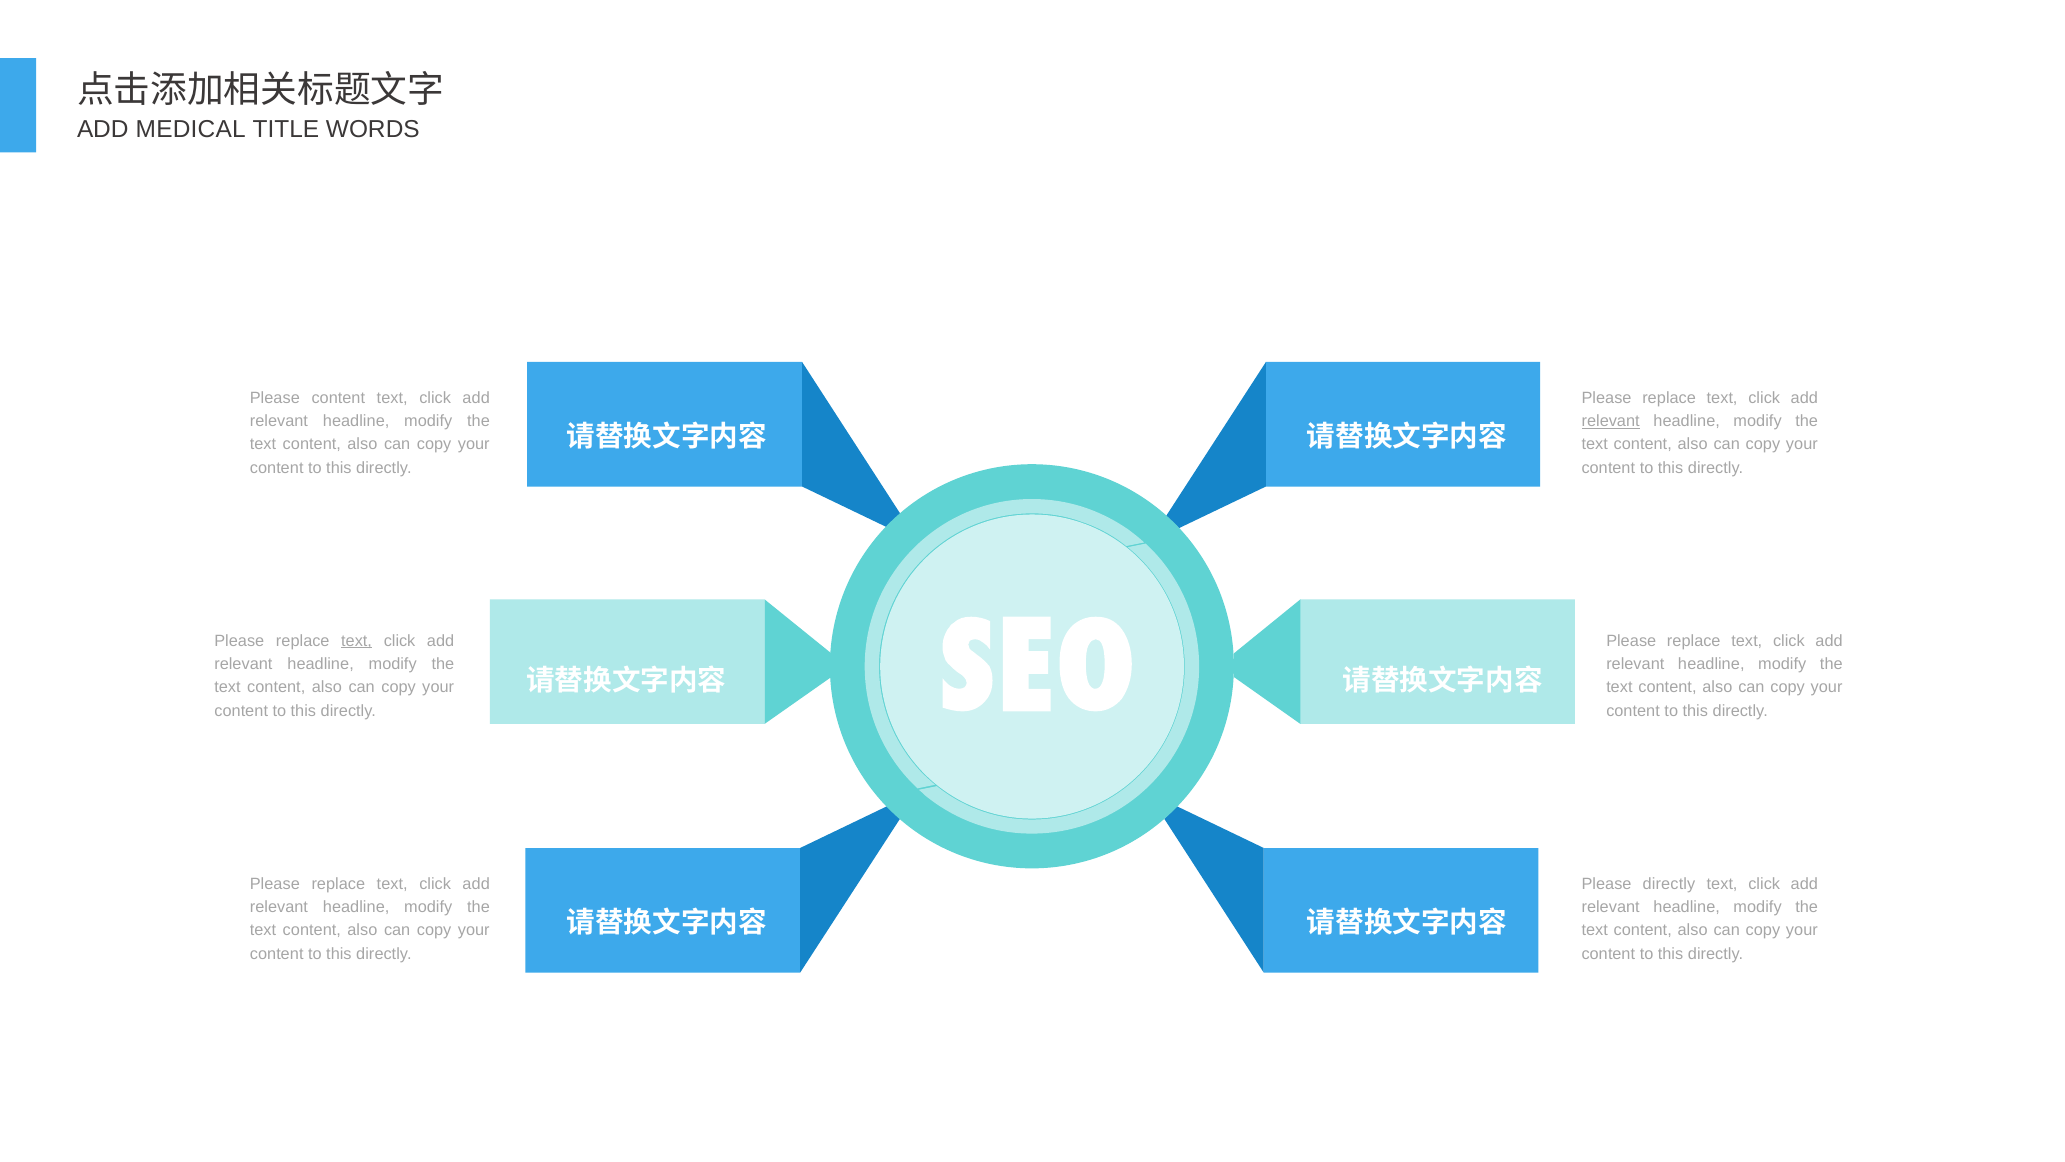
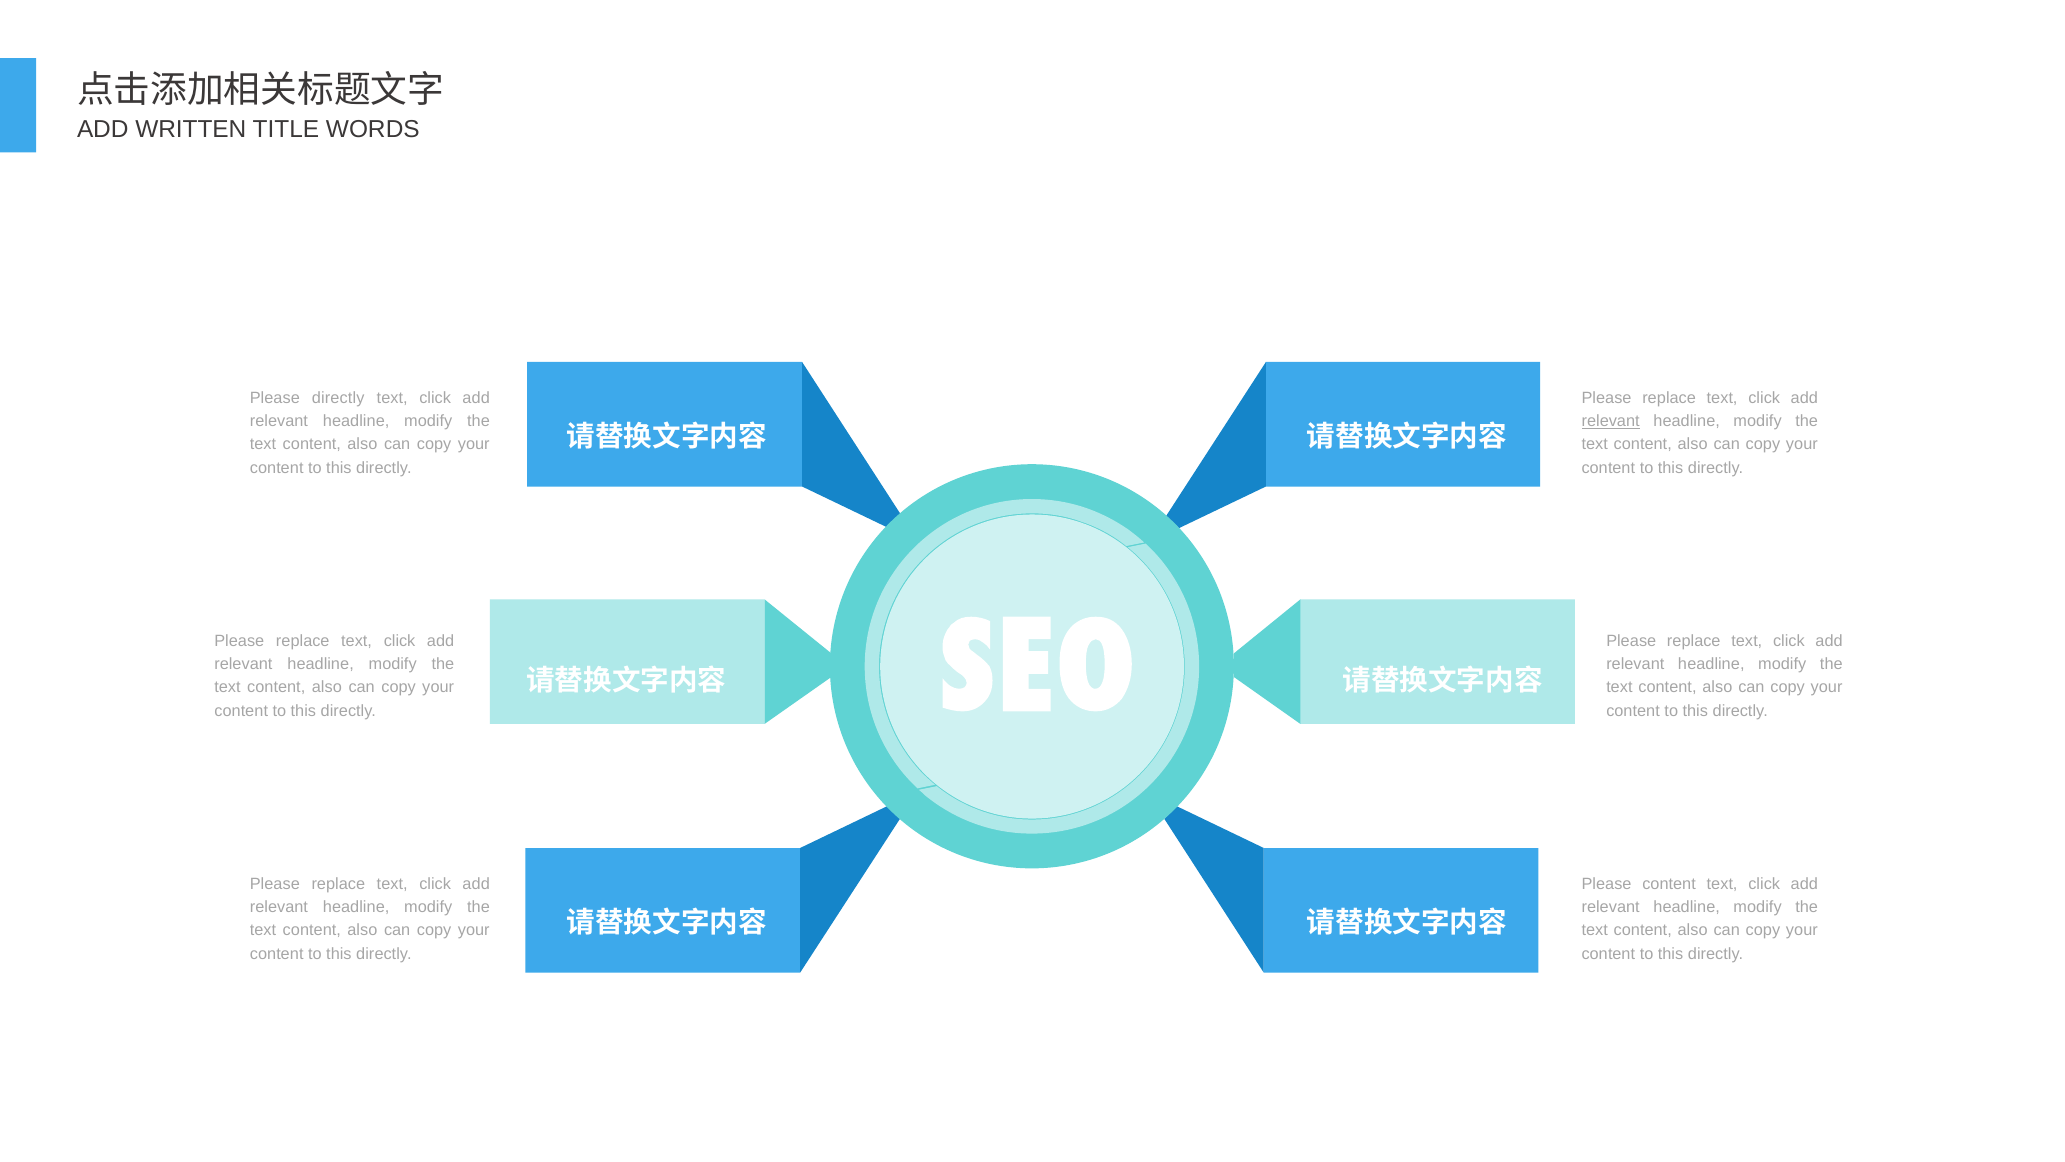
MEDICAL: MEDICAL -> WRITTEN
Please content: content -> directly
text at (357, 640) underline: present -> none
Please directly: directly -> content
